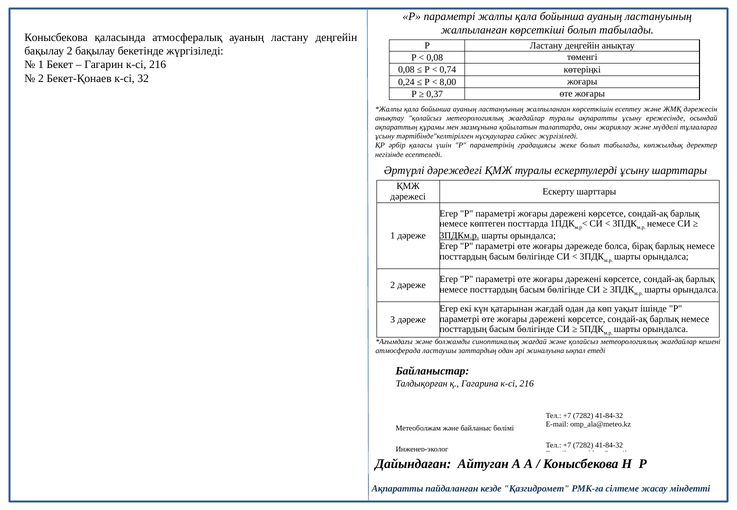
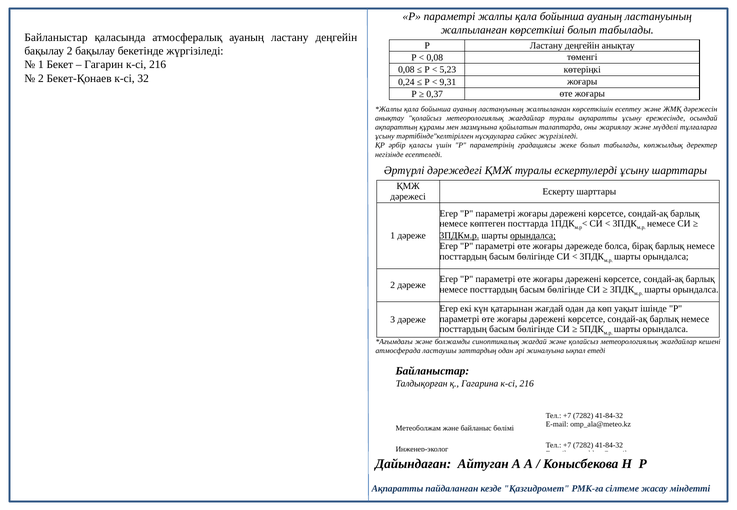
Конысбекова at (56, 37): Конысбекова -> Байланыстар
0,74: 0,74 -> 5,23
8,00: 8,00 -> 9,31
орындалса at (533, 236) underline: none -> present
